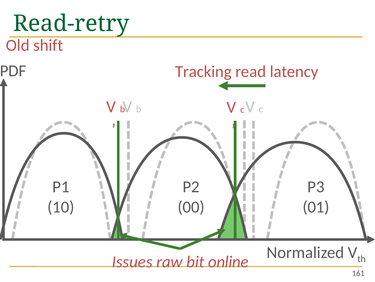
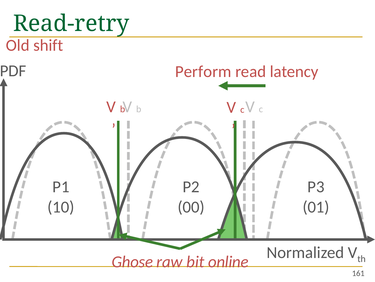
Tracking: Tracking -> Perform
Issues: Issues -> Ghose
